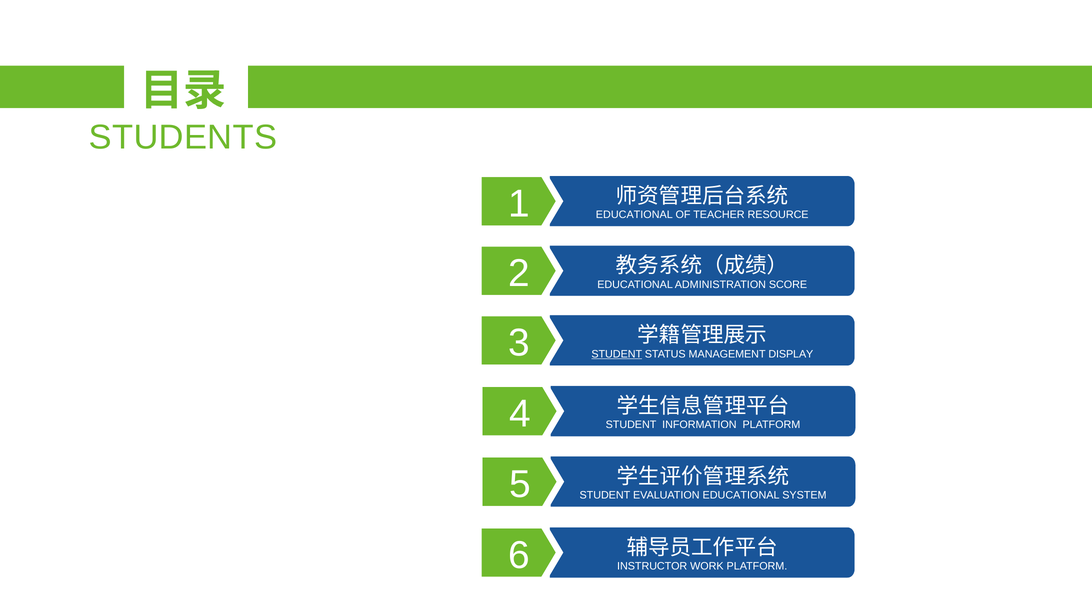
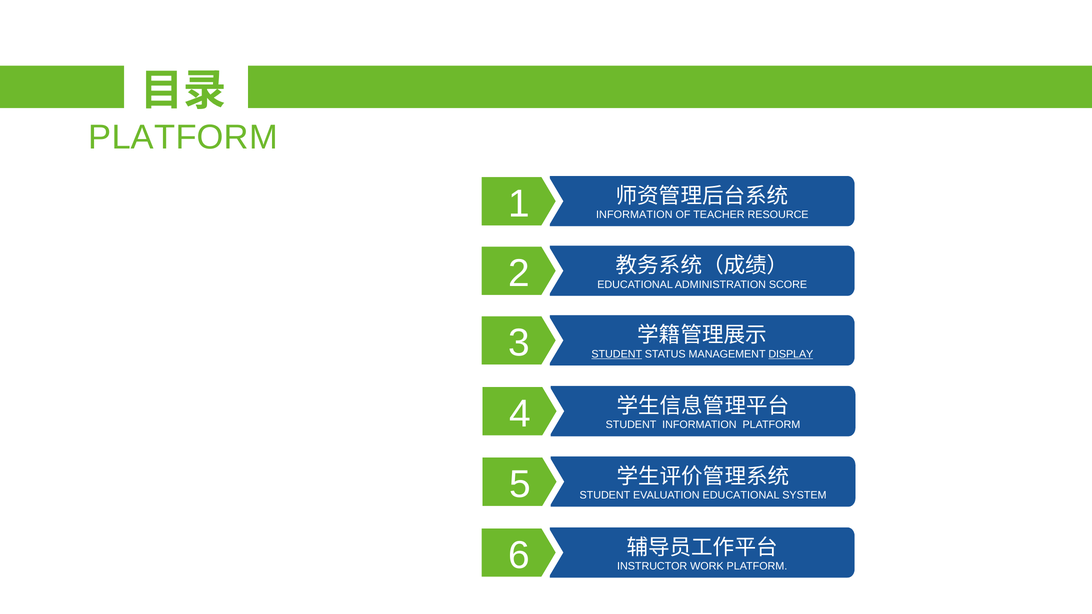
STUDENTS at (183, 137): STUDENTS -> PLATFORM
EDUCATIONAL at (634, 215): EDUCATIONAL -> INFORMATION
DISPLAY underline: none -> present
